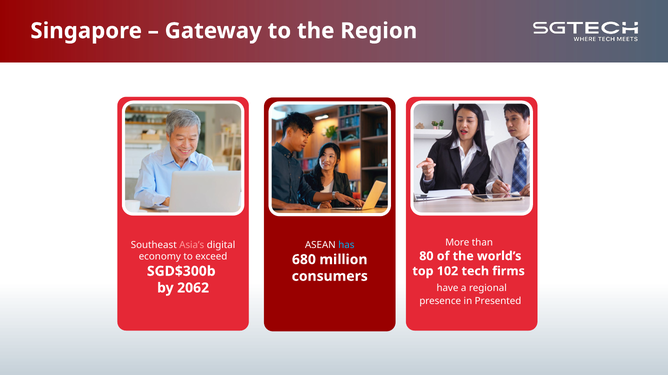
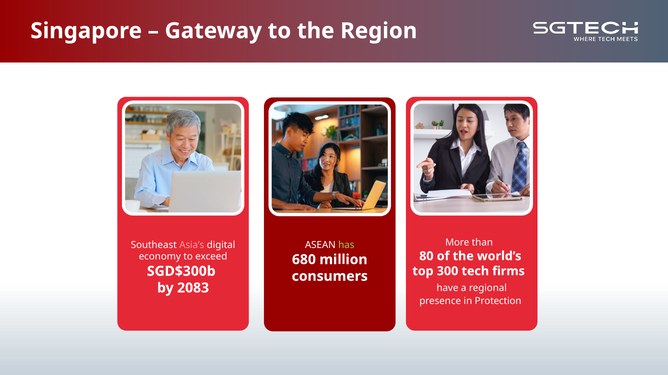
has colour: light blue -> light green
102: 102 -> 300
2062: 2062 -> 2083
Presented: Presented -> Protection
